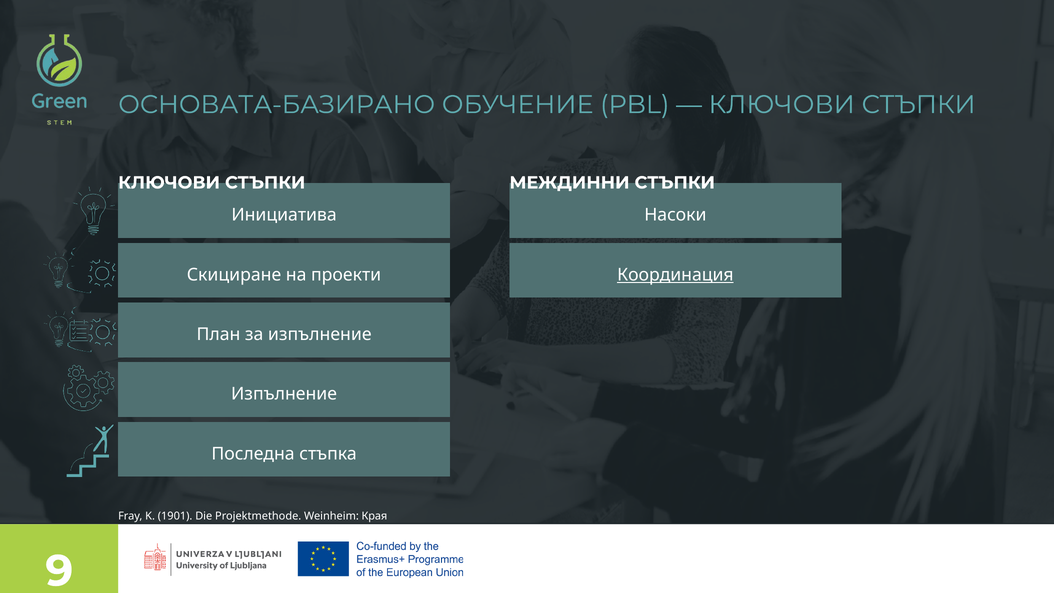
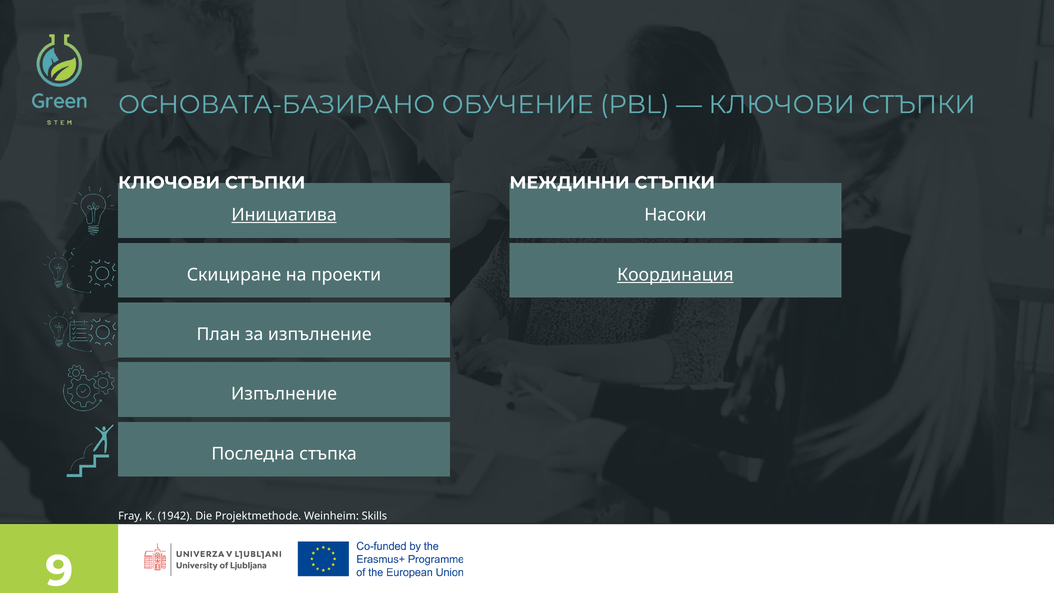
Инициатива underline: none -> present
1901: 1901 -> 1942
Края: Края -> Skills
